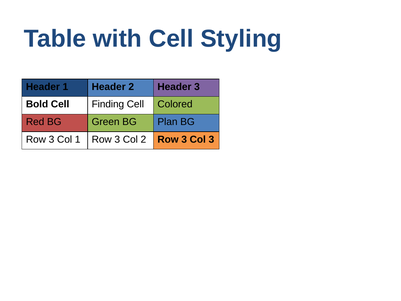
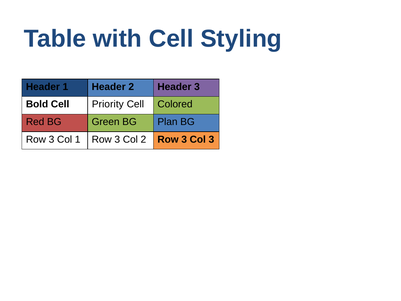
Finding: Finding -> Priority
